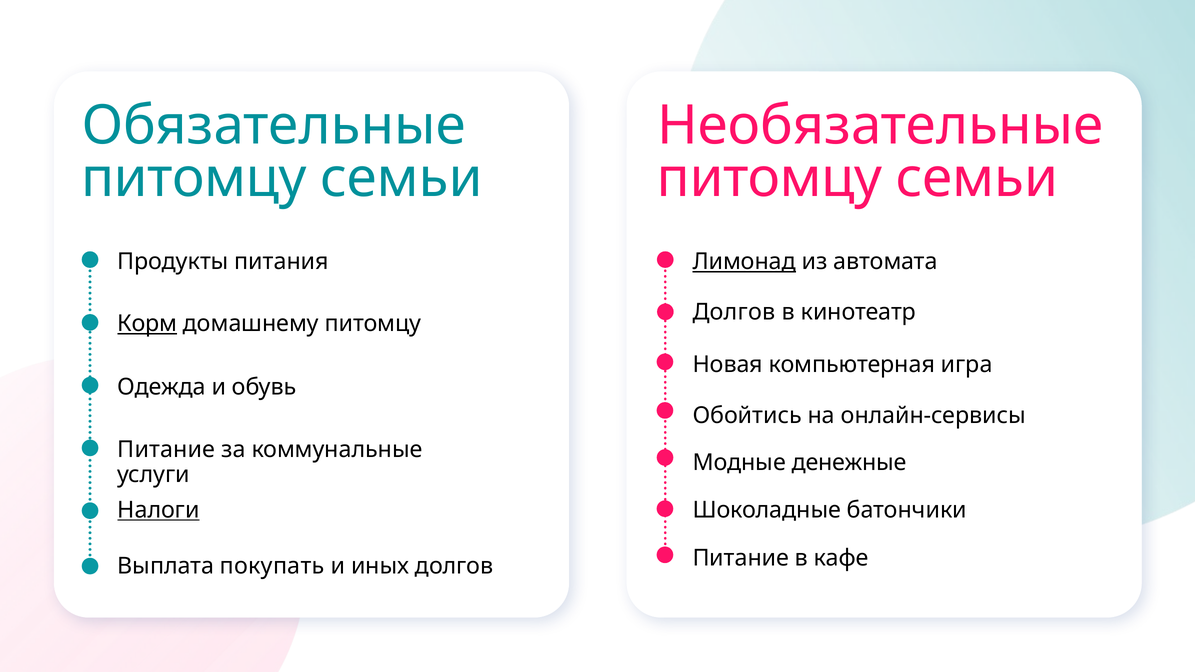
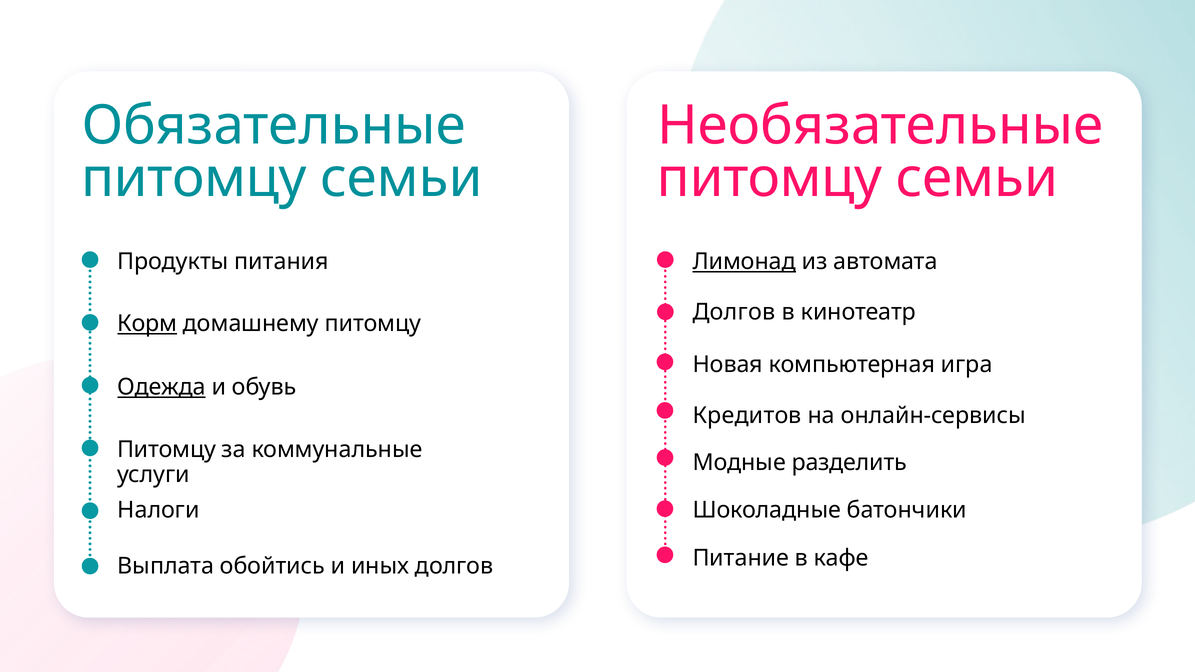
Одежда underline: none -> present
Обойтись: Обойтись -> Кредитов
Питание at (166, 449): Питание -> Питомцу
денежные: денежные -> разделить
Налоги underline: present -> none
покупать: покупать -> обойтись
